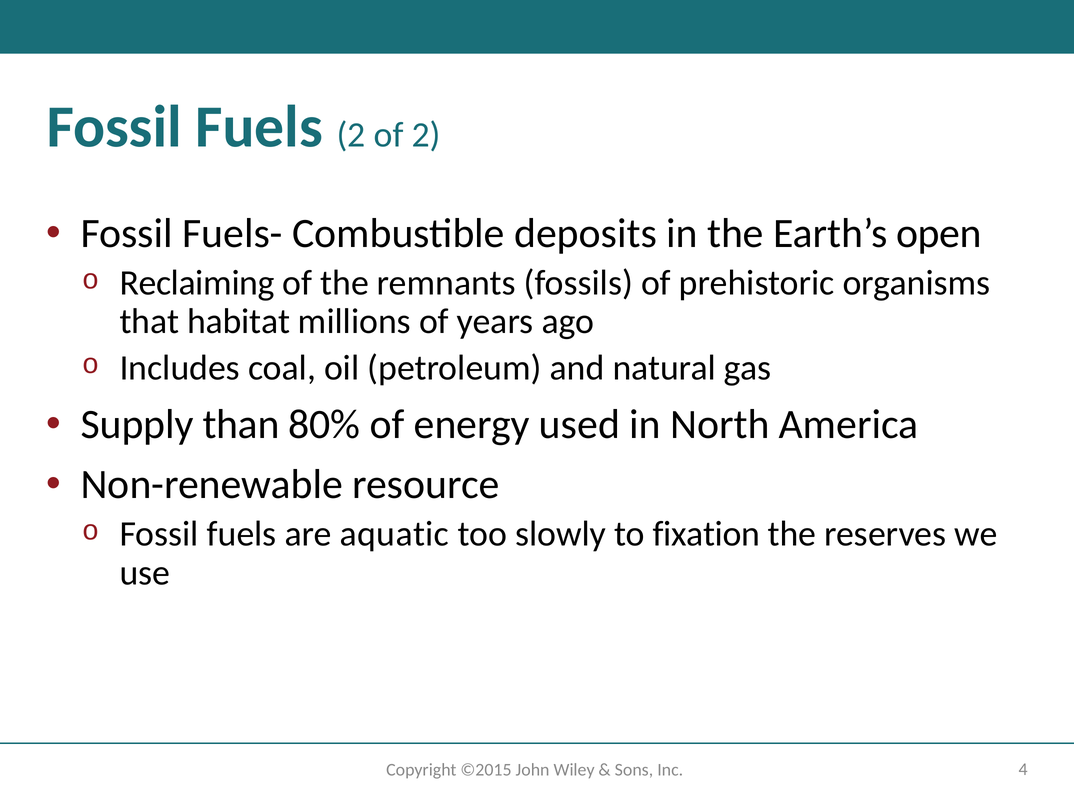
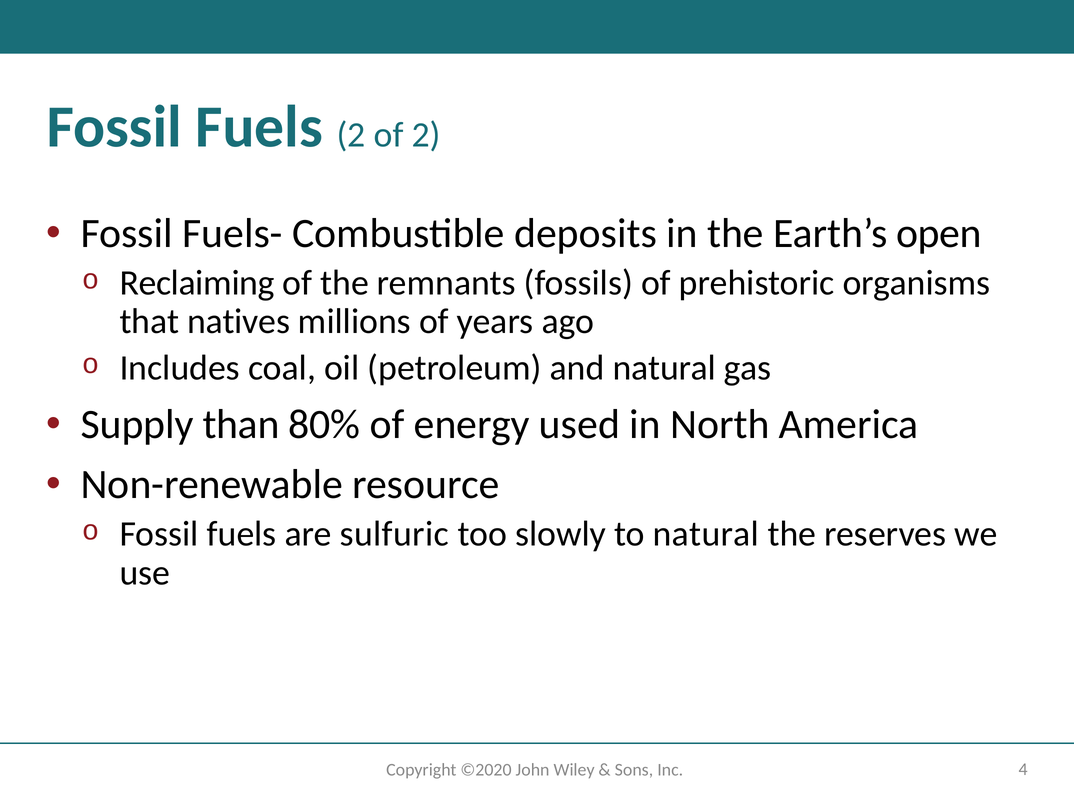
habitat: habitat -> natives
aquatic: aquatic -> sulfuric
to fixation: fixation -> natural
©2015: ©2015 -> ©2020
